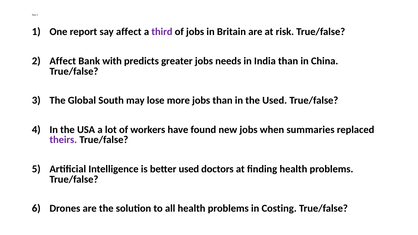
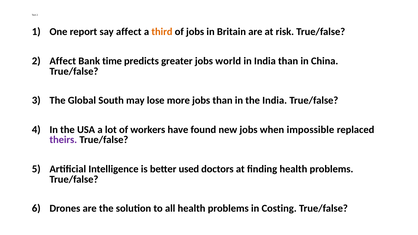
third colour: purple -> orange
with: with -> time
needs: needs -> world
the Used: Used -> India
summaries: summaries -> impossible
